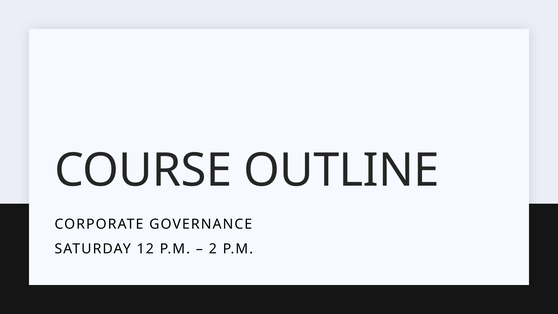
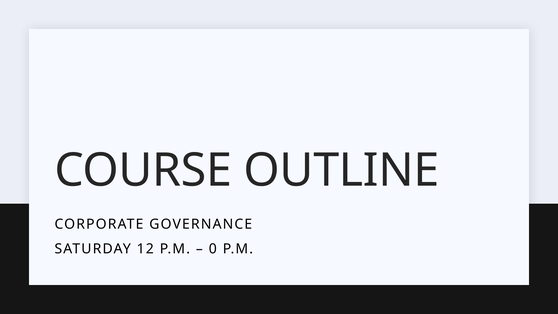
2: 2 -> 0
